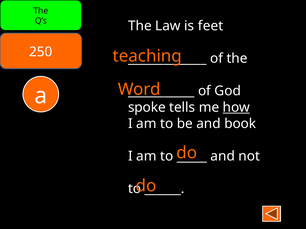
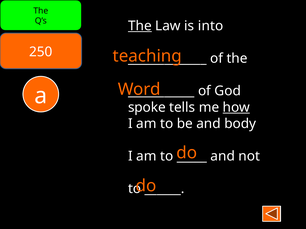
The at (140, 26) underline: none -> present
feet: feet -> into
book: book -> body
